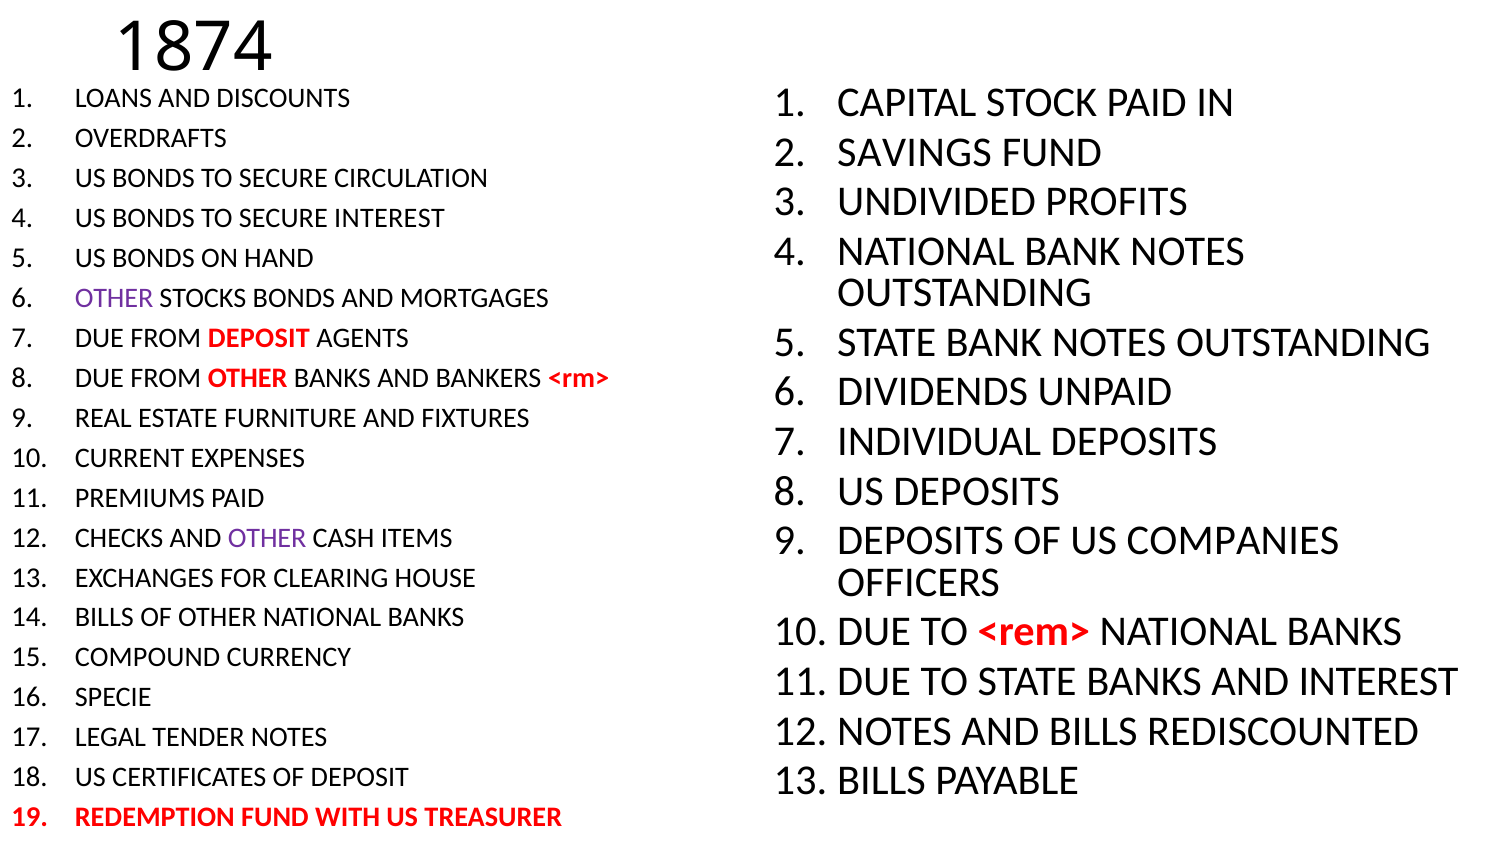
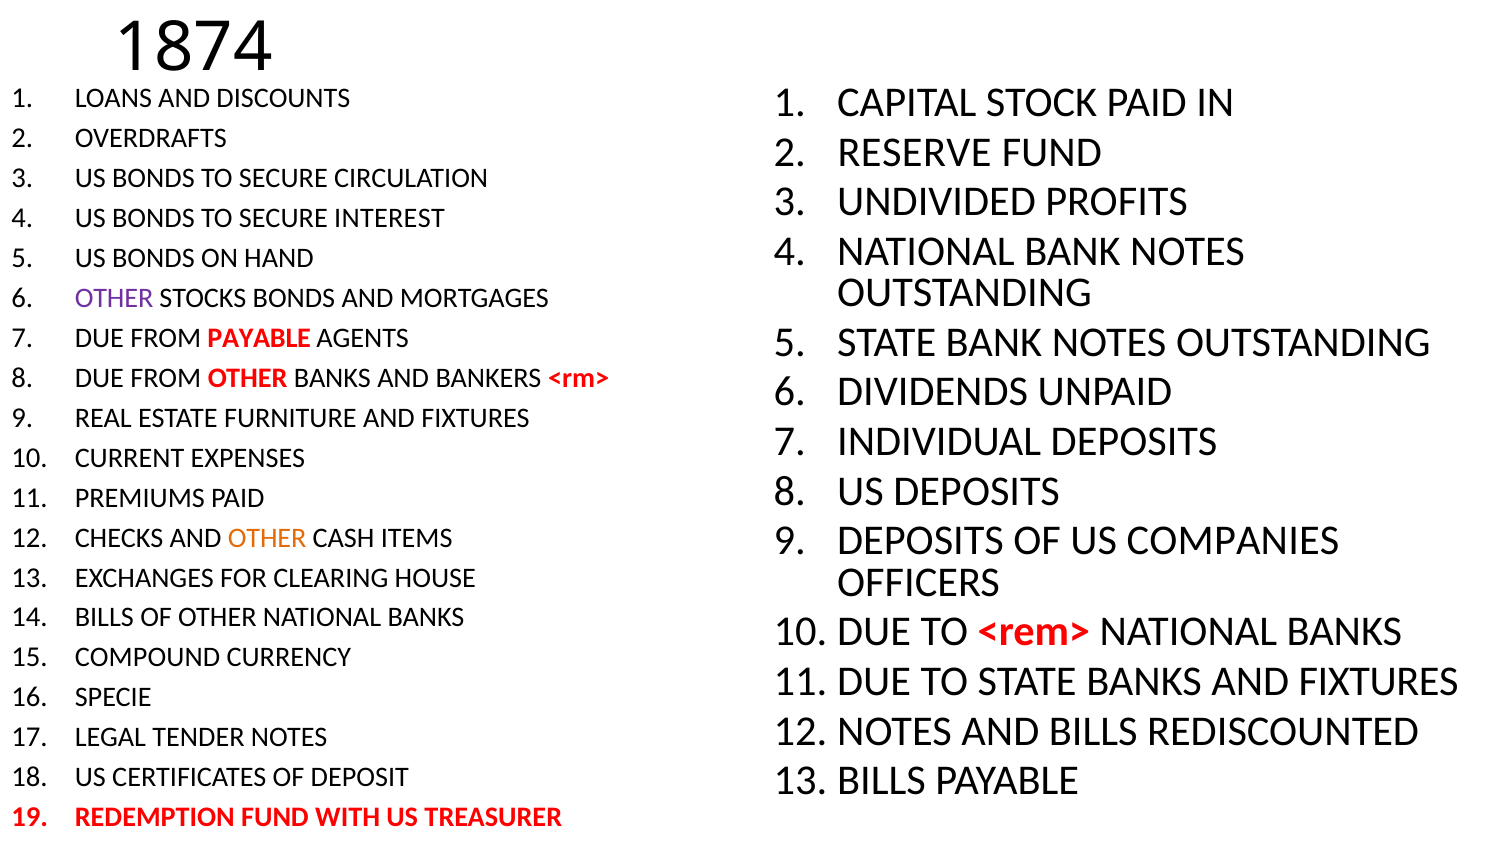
SAVINGS: SAVINGS -> RESERVE
FROM DEPOSIT: DEPOSIT -> PAYABLE
OTHER at (267, 538) colour: purple -> orange
BANKS AND INTEREST: INTEREST -> FIXTURES
